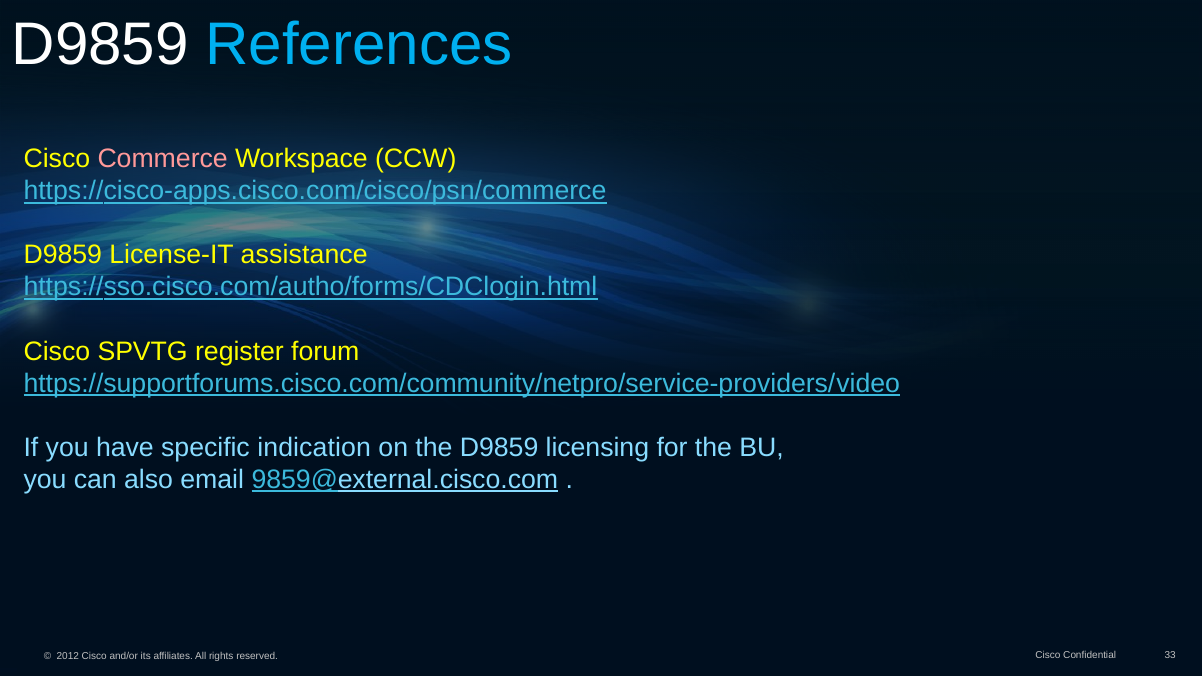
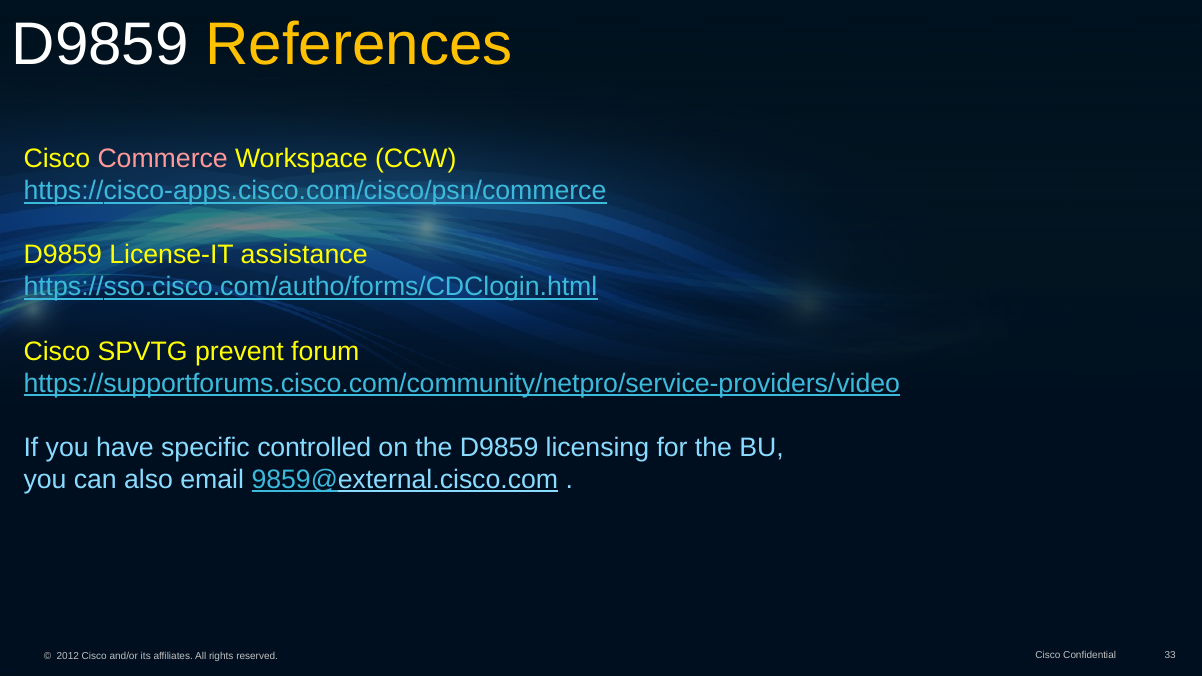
References colour: light blue -> yellow
register: register -> prevent
indication: indication -> controlled
